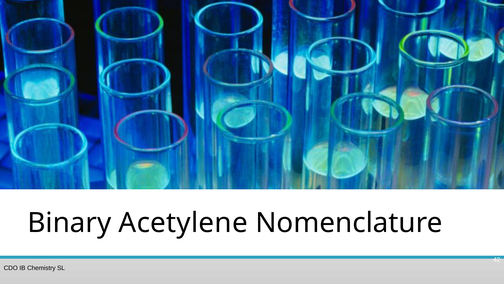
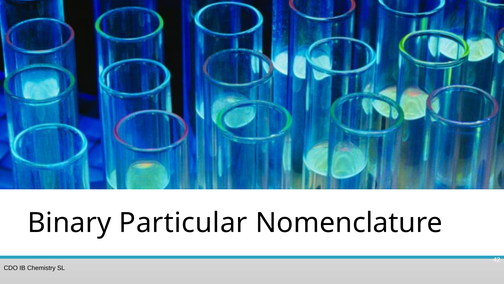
Acetylene: Acetylene -> Particular
